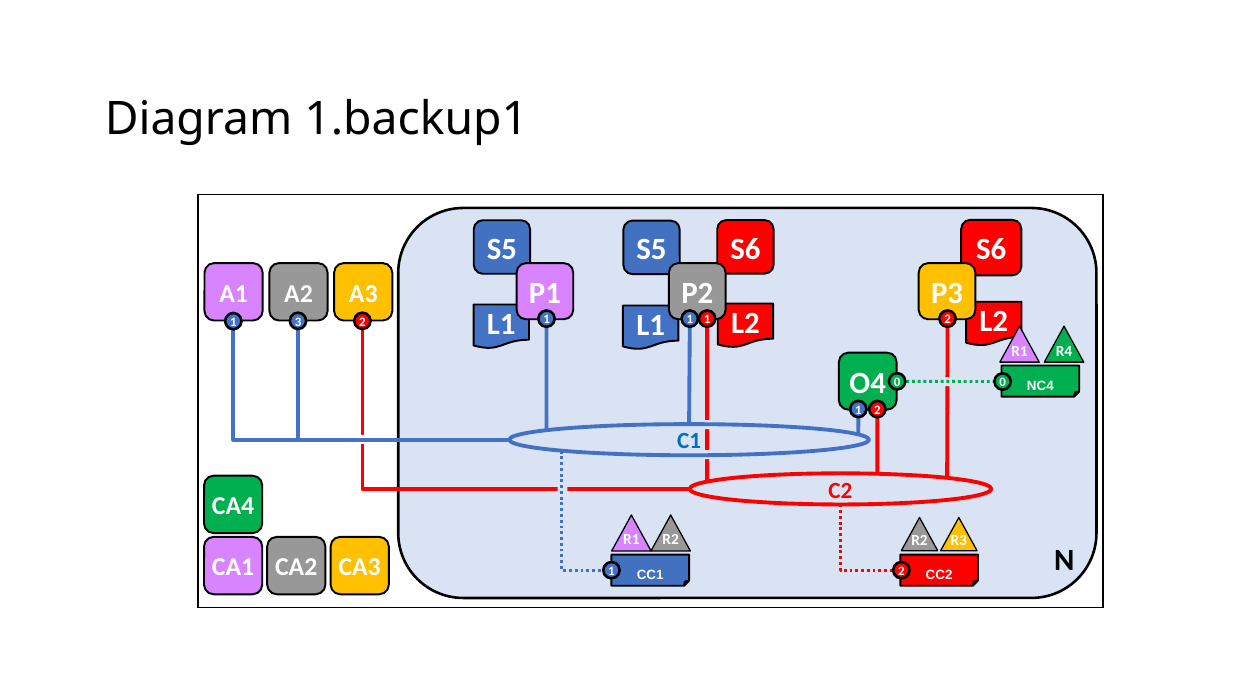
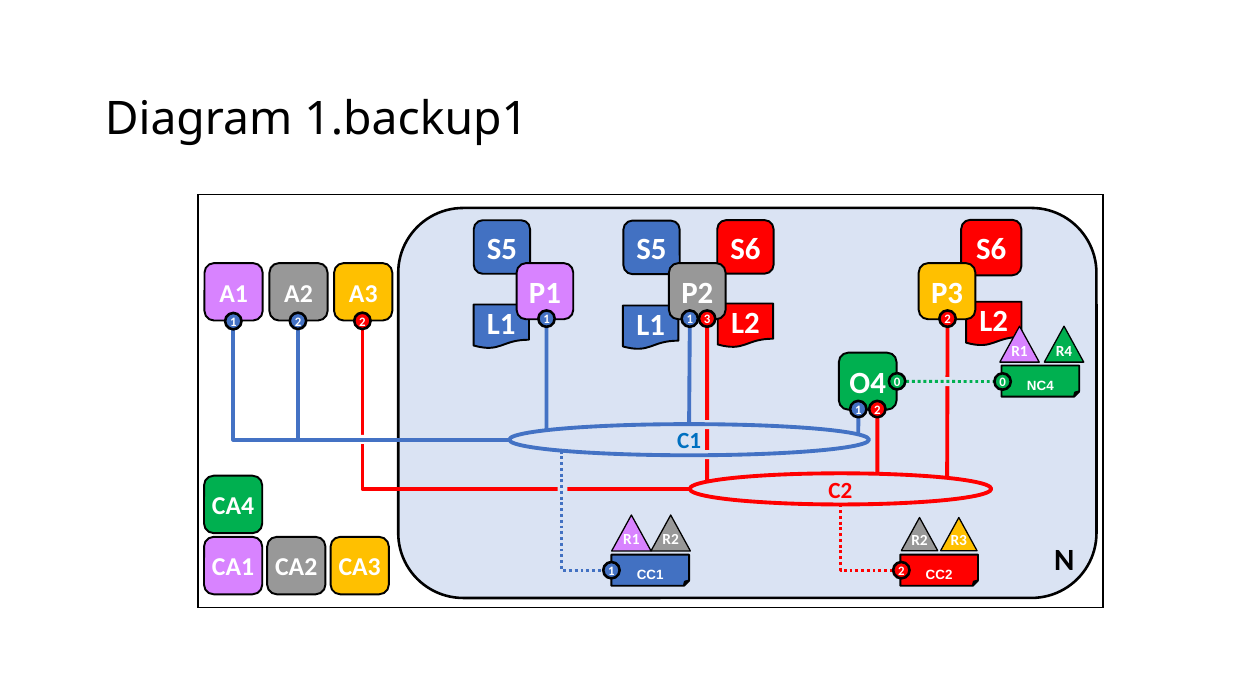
1 1: 1 -> 3
3 at (298, 322): 3 -> 2
